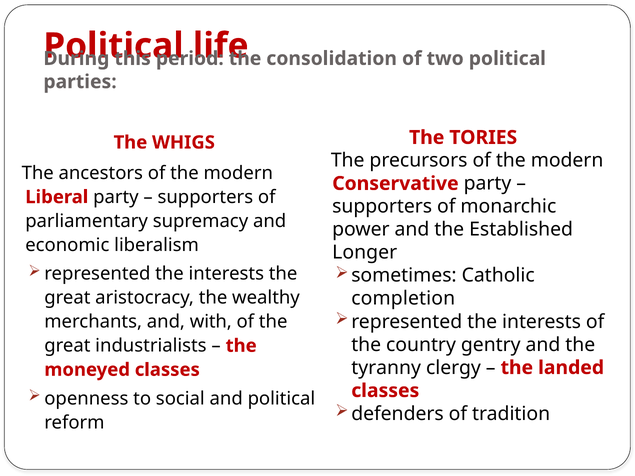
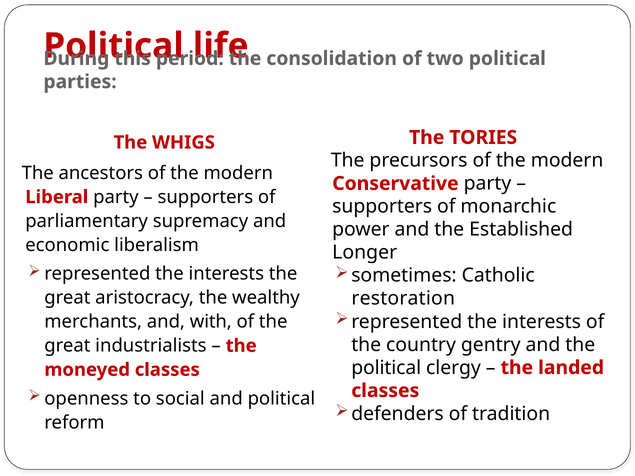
completion: completion -> restoration
tyranny at (386, 368): tyranny -> political
